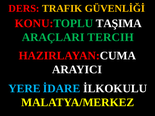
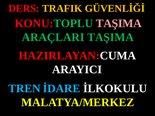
TAŞIMA at (119, 23) colour: white -> pink
ARAÇLARI TERCIH: TERCIH -> TAŞIMA
YERE: YERE -> TREN
